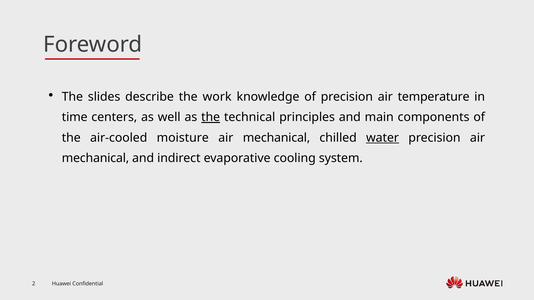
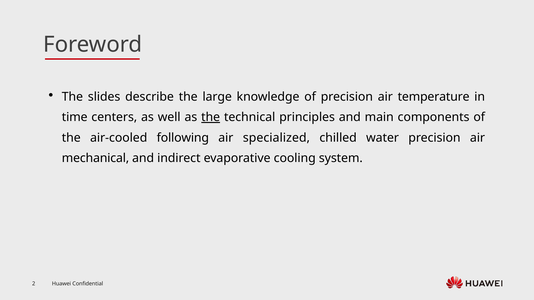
work: work -> large
moisture: moisture -> following
mechanical at (276, 138): mechanical -> specialized
water underline: present -> none
